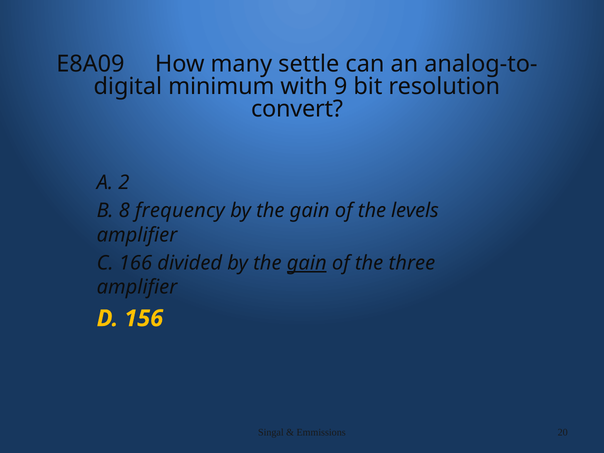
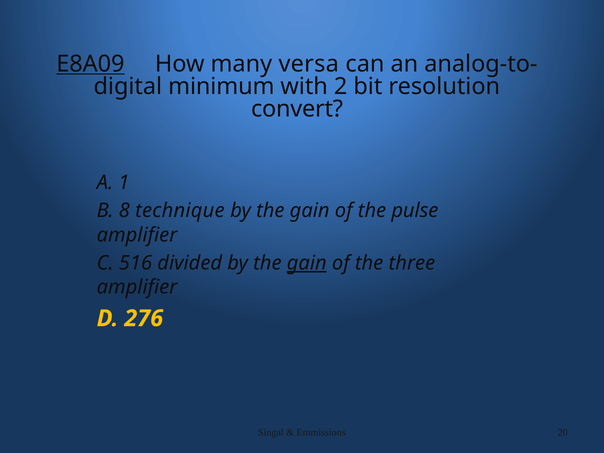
E8A09 underline: none -> present
settle: settle -> versa
9: 9 -> 2
2: 2 -> 1
frequency: frequency -> technique
levels: levels -> pulse
166: 166 -> 516
156: 156 -> 276
